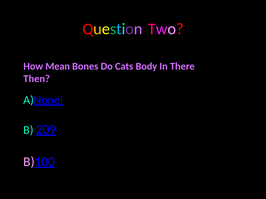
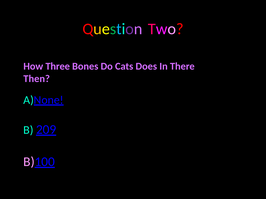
Mean: Mean -> Three
Body: Body -> Does
